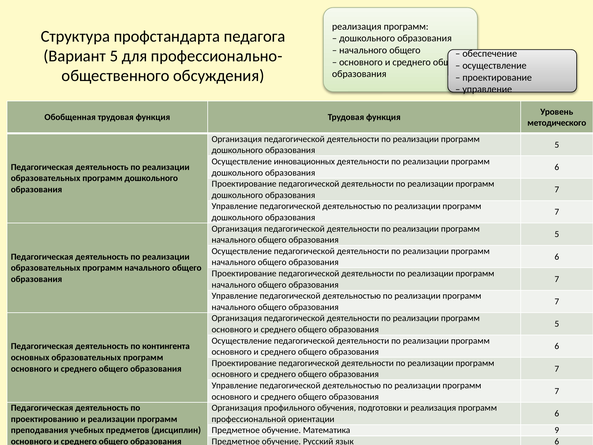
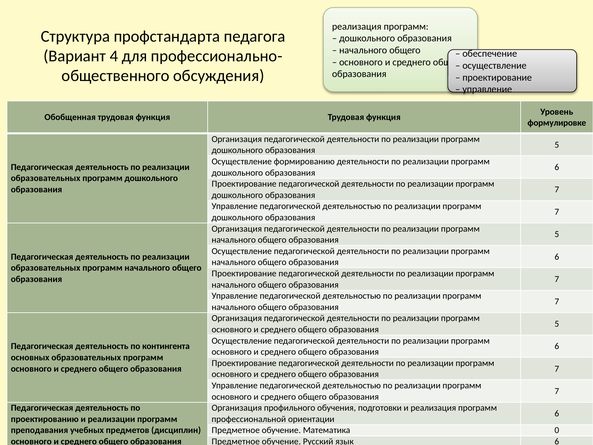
Вариант 5: 5 -> 4
методического: методического -> формулировке
инновационных: инновационных -> формированию
9: 9 -> 0
